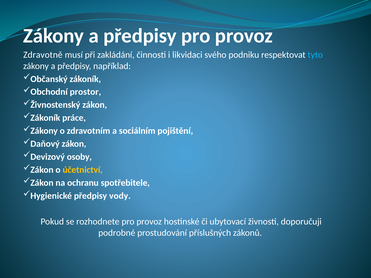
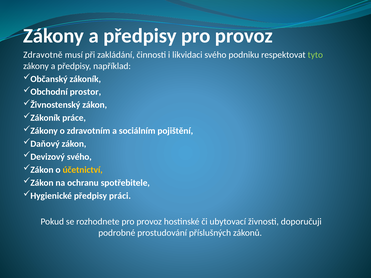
tyto colour: light blue -> light green
osoby at (79, 157): osoby -> svého
vody: vody -> práci
